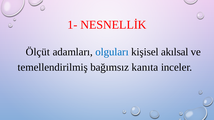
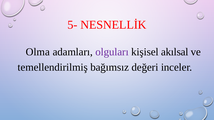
1-: 1- -> 5-
Ölçüt: Ölçüt -> Olma
olguları colour: blue -> purple
kanıta: kanıta -> değeri
